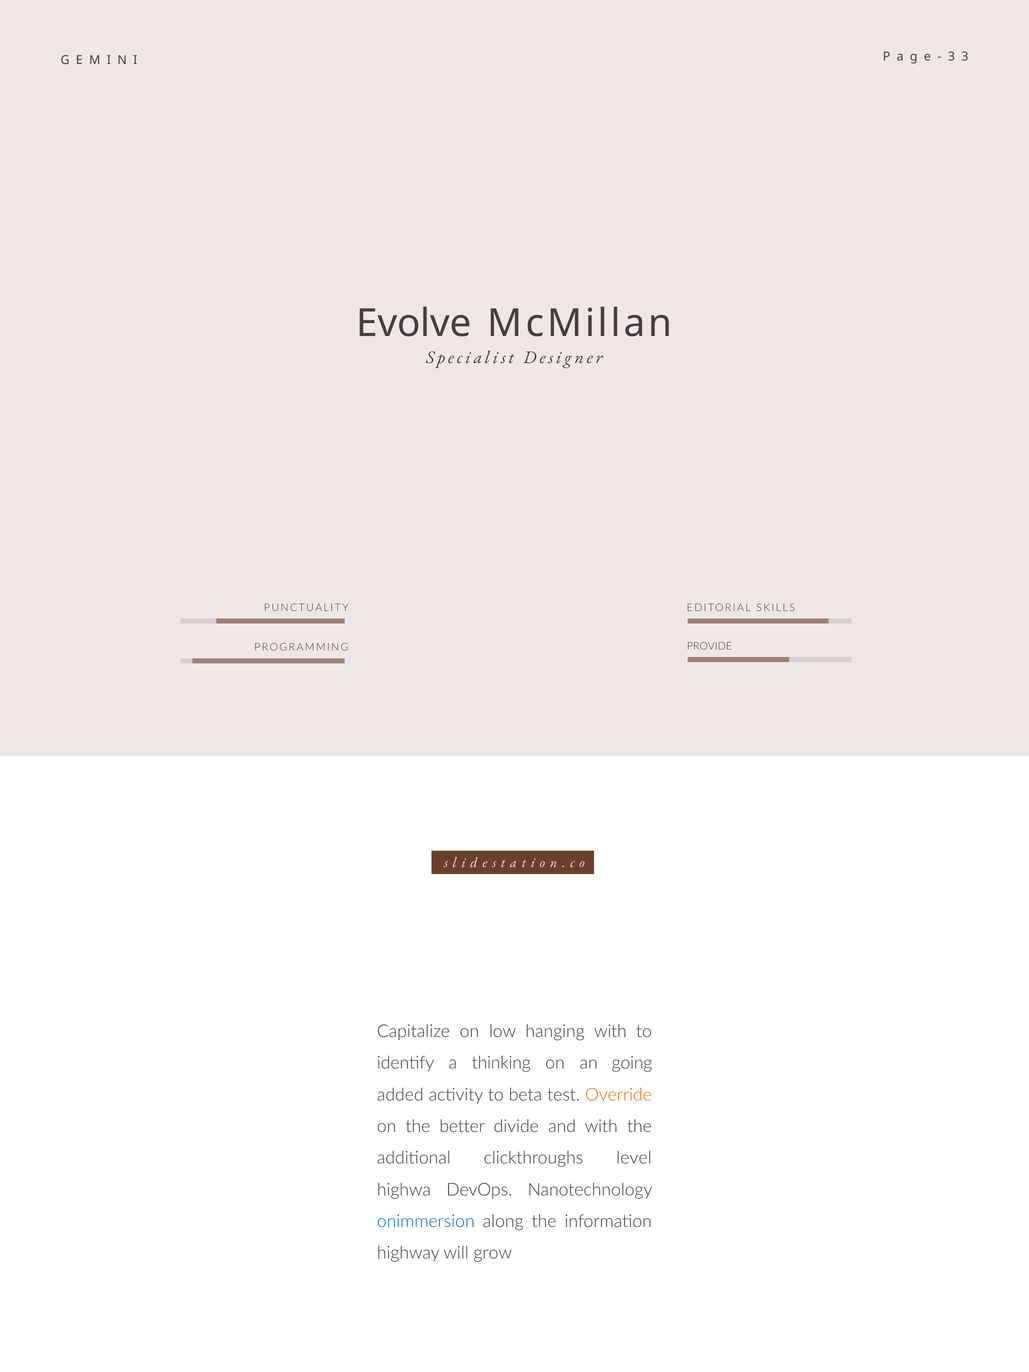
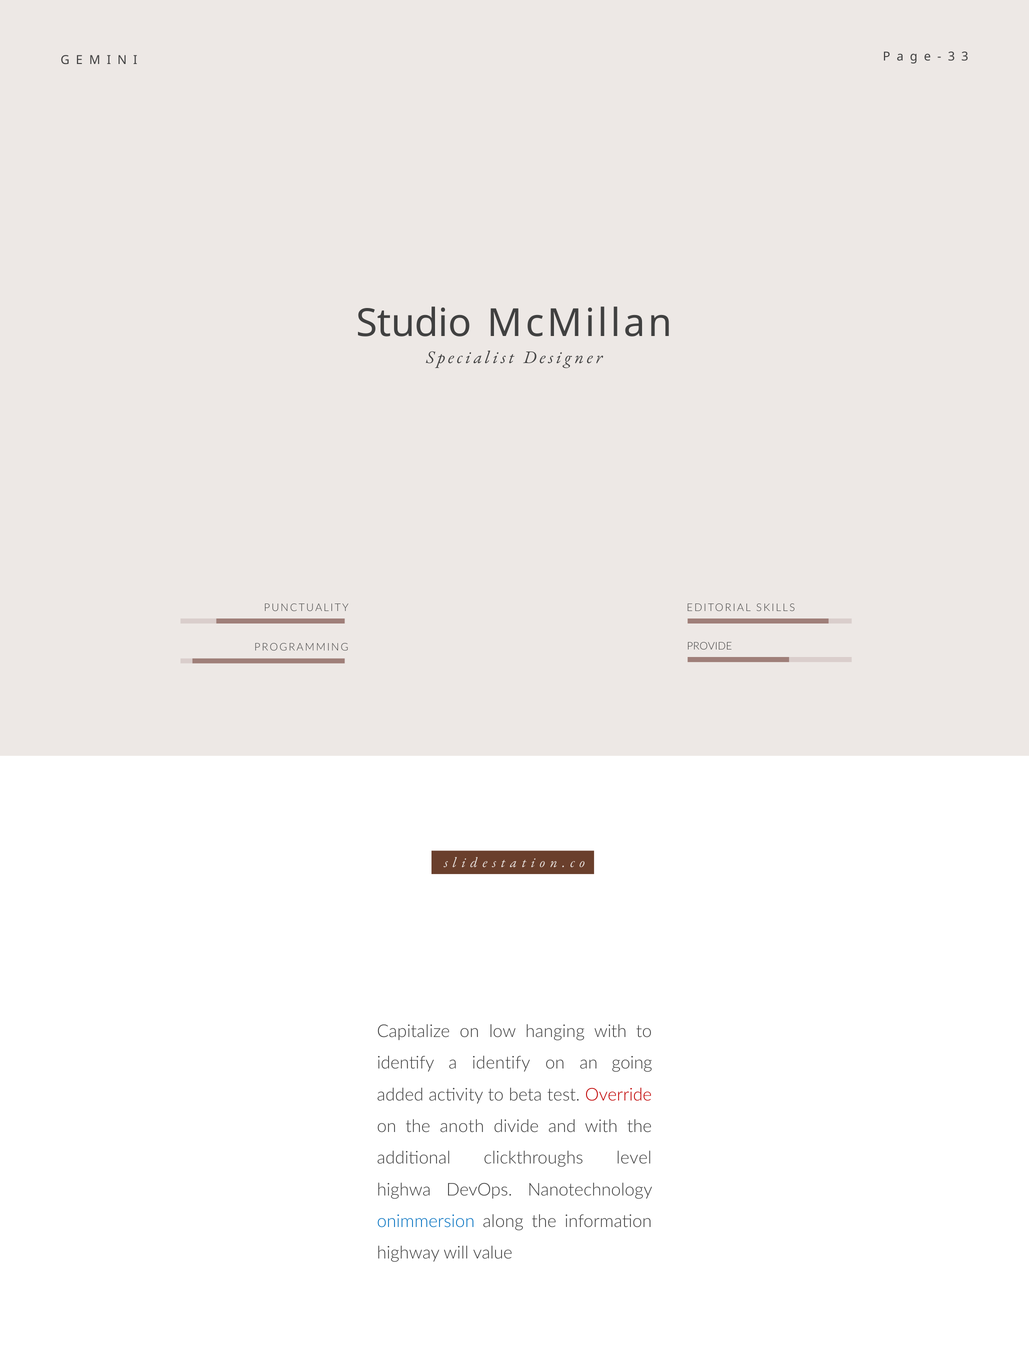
Evolve: Evolve -> Studio
a thinking: thinking -> identify
Override colour: orange -> red
better: better -> anoth
grow: grow -> value
